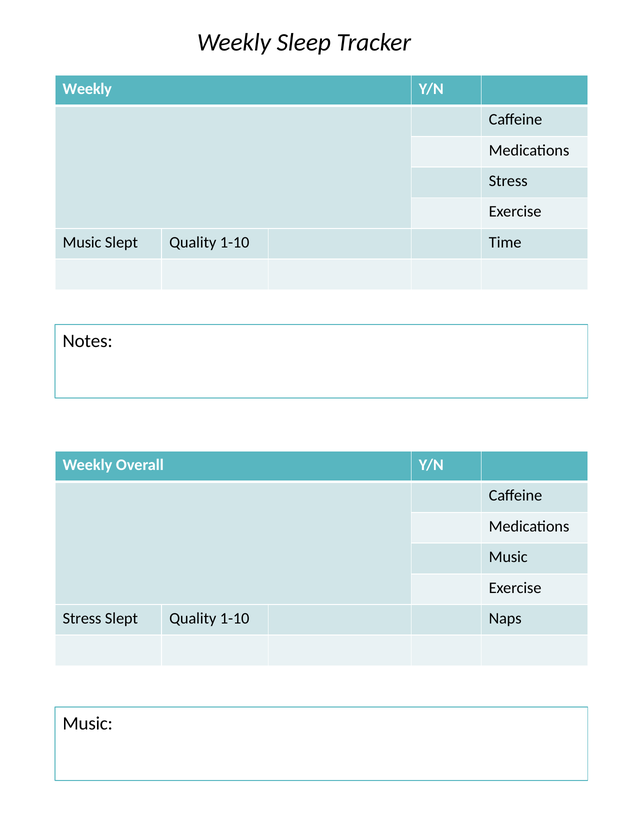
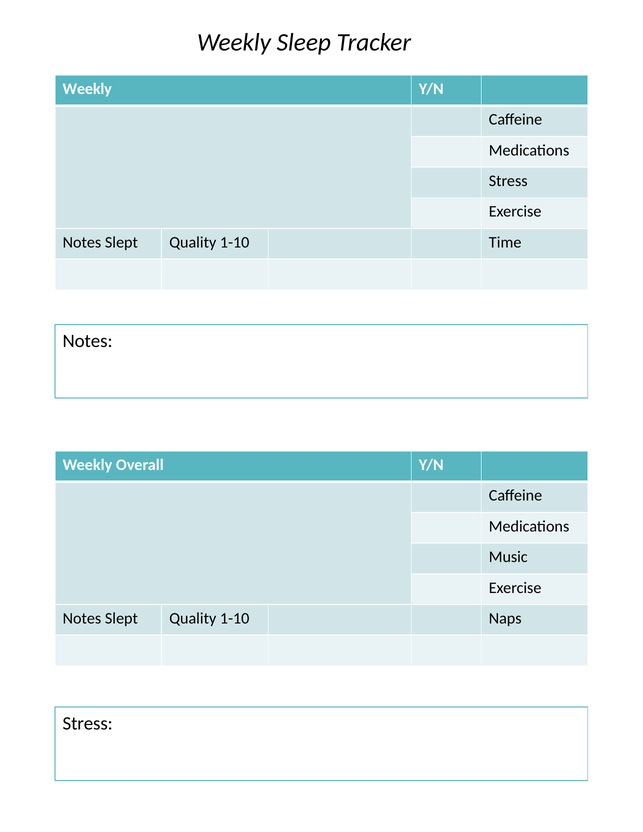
Music at (82, 242): Music -> Notes
Stress at (82, 618): Stress -> Notes
Music at (88, 723): Music -> Stress
